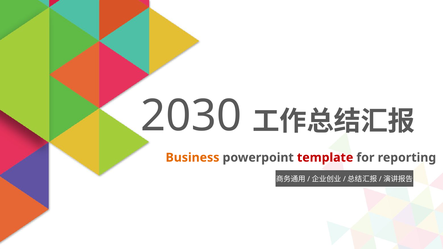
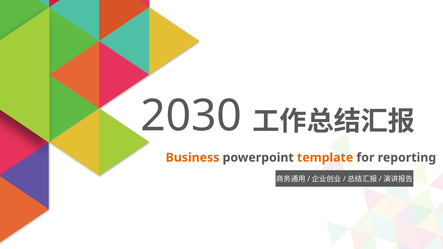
template colour: red -> orange
